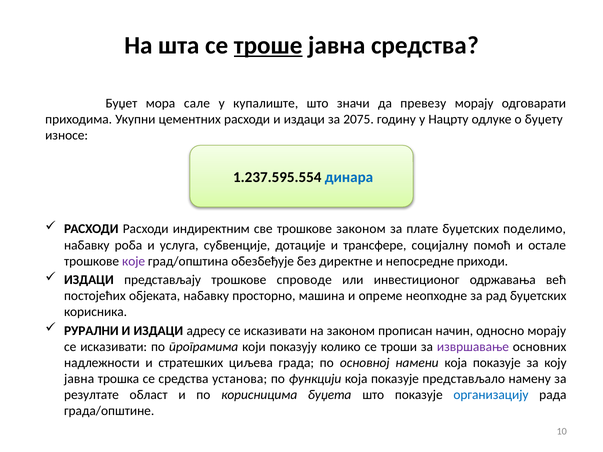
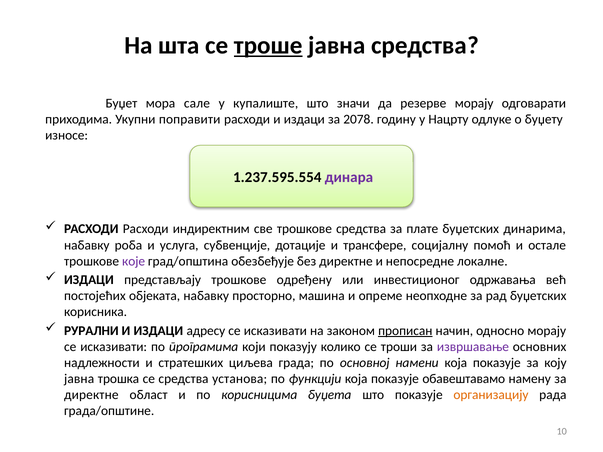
превезу: превезу -> резерве
цементних: цементних -> поправити
2075: 2075 -> 2078
динара colour: blue -> purple
трошкове законом: законом -> средства
поделимо: поделимо -> динарима
приходи: приходи -> локалне
спроводе: спроводе -> одређену
прописан underline: none -> present
представљало: представљало -> обавештавамо
резултате at (91, 395): резултате -> директне
организацију colour: blue -> orange
